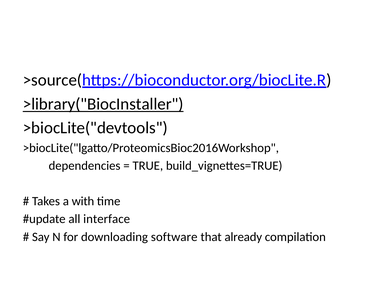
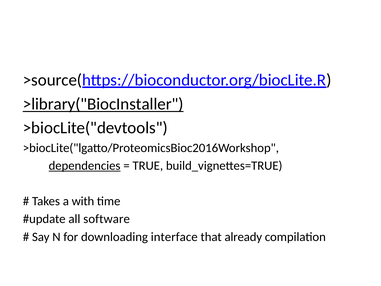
dependencies underline: none -> present
interface: interface -> software
software: software -> interface
